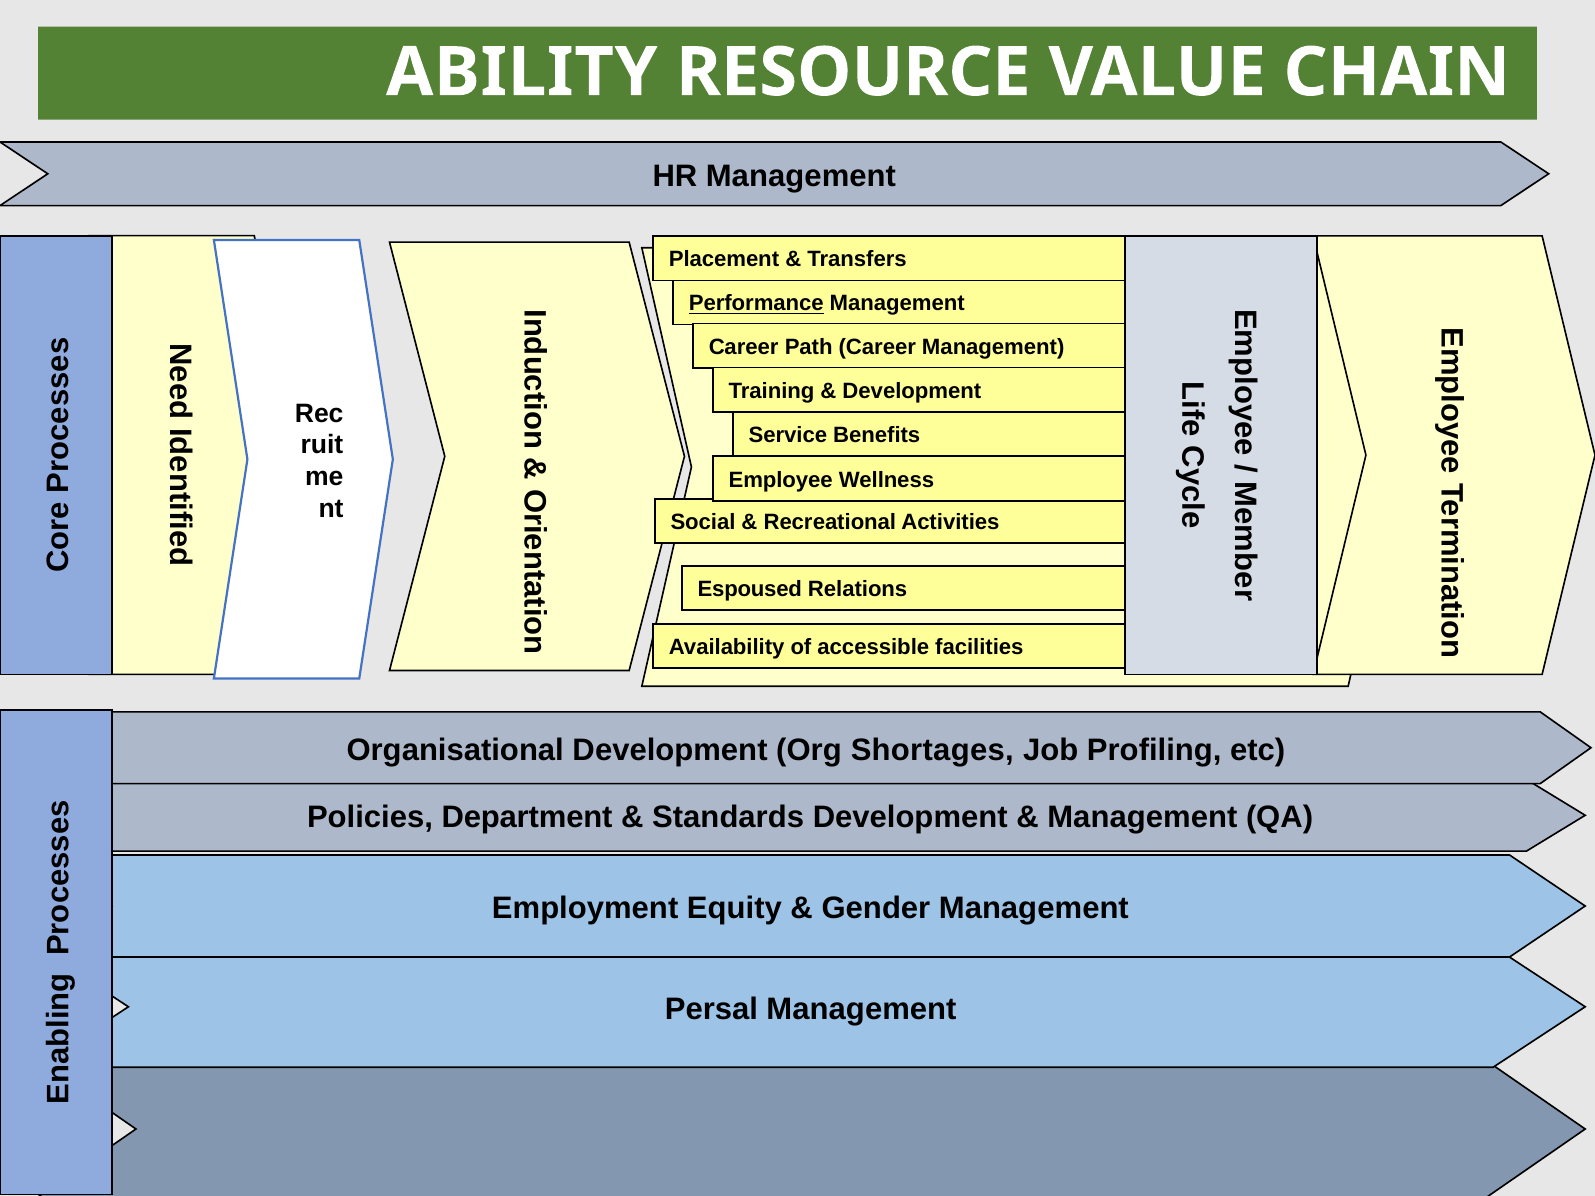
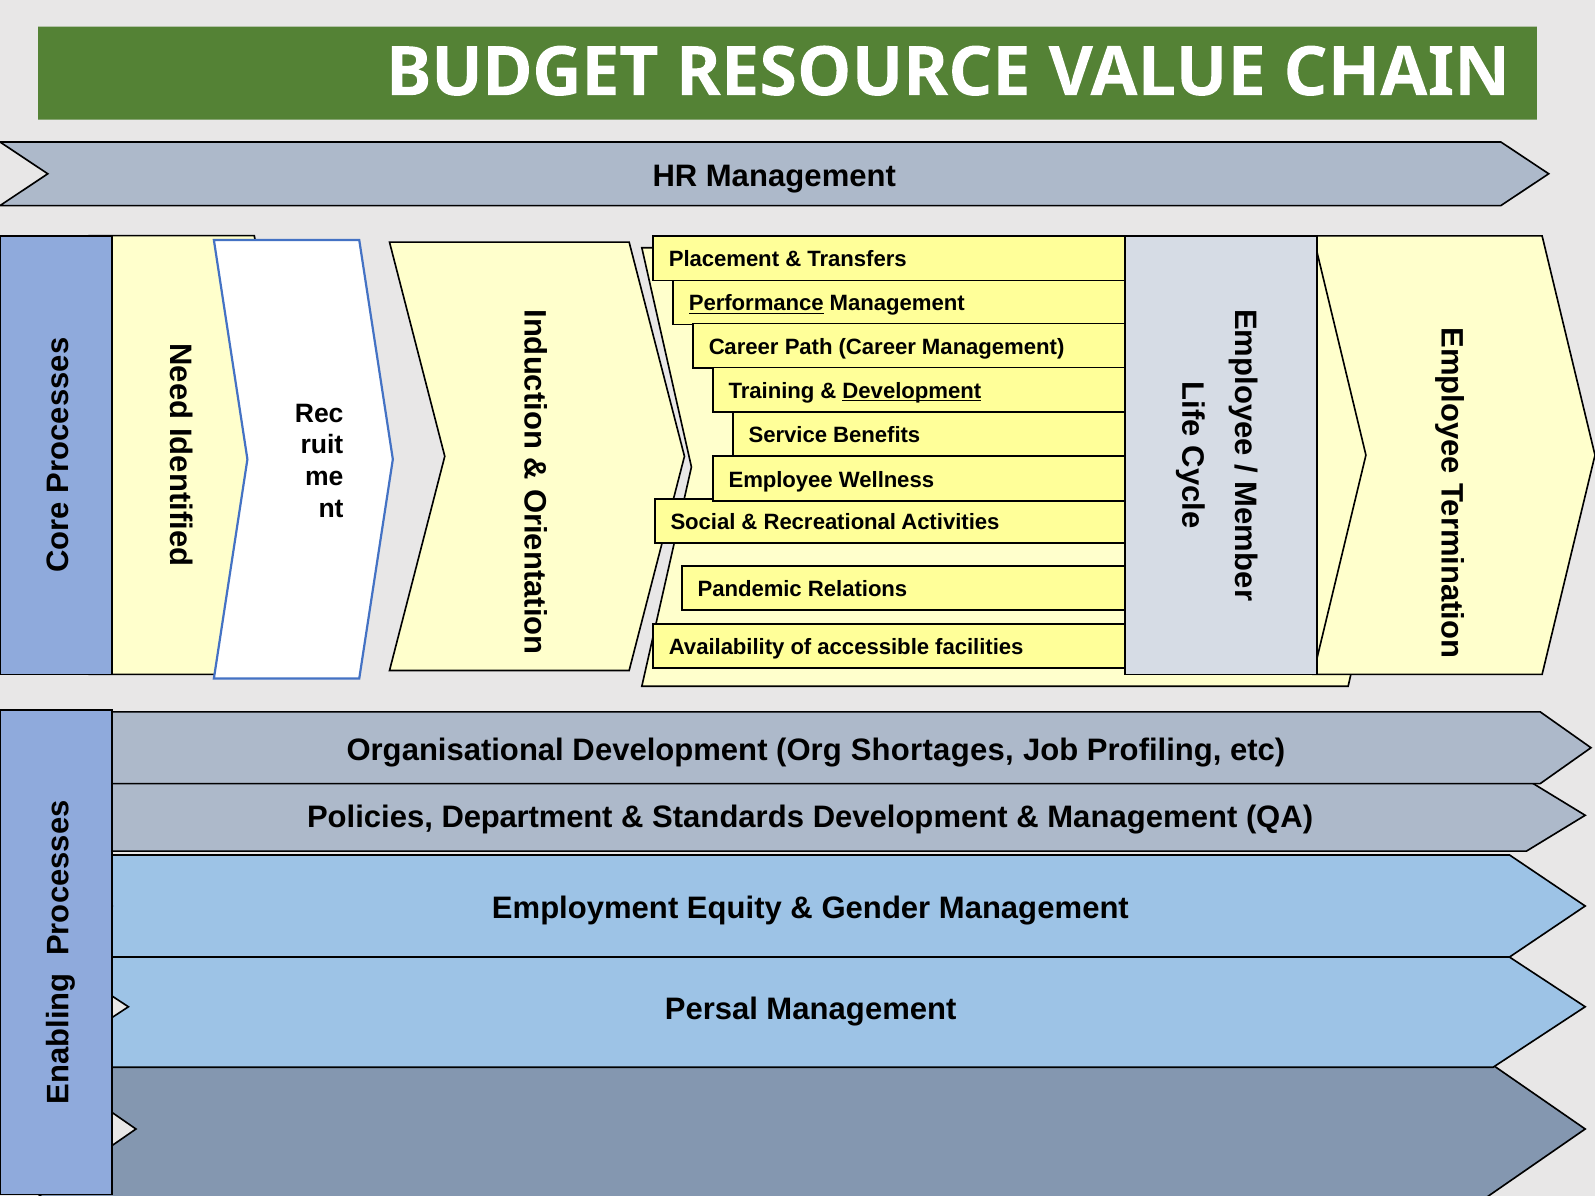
ABILITY: ABILITY -> BUDGET
Development at (912, 391) underline: none -> present
Espoused: Espoused -> Pandemic
